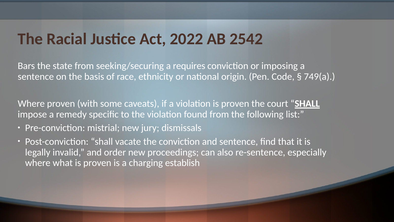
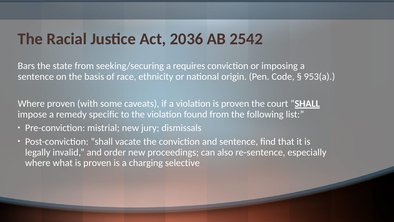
2022: 2022 -> 2036
749(a: 749(a -> 953(a
establish: establish -> selective
